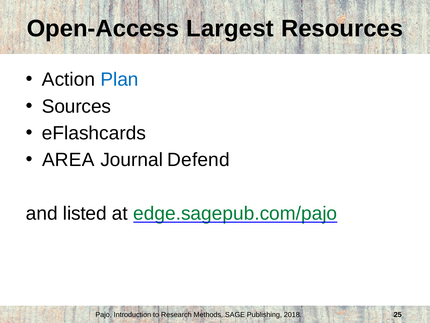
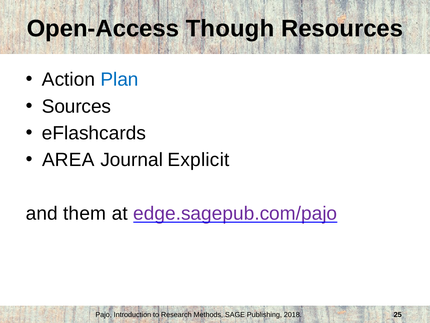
Largest: Largest -> Though
Defend: Defend -> Explicit
listed: listed -> them
edge.sagepub.com/pajo colour: green -> purple
